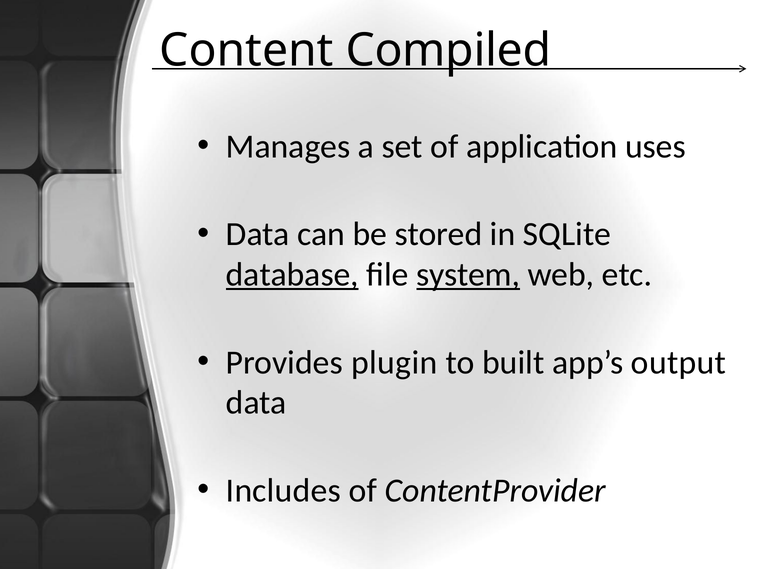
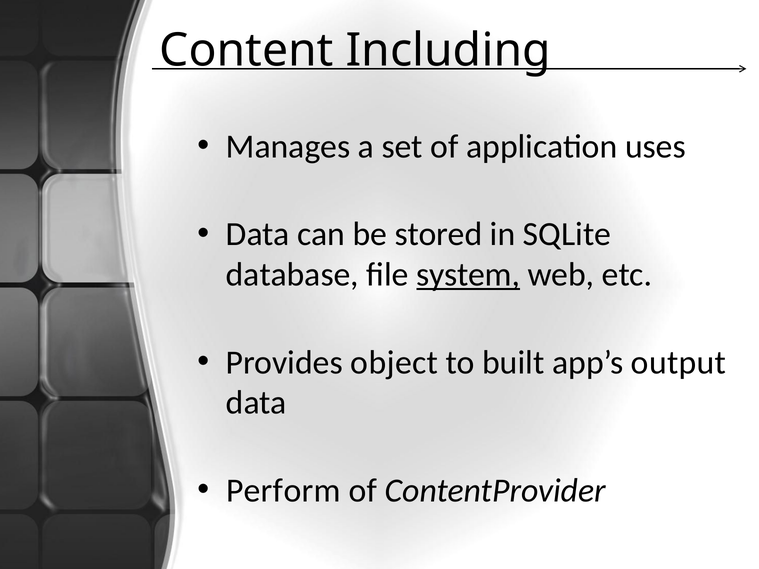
Compiled: Compiled -> Including
database underline: present -> none
plugin: plugin -> object
Includes: Includes -> Perform
